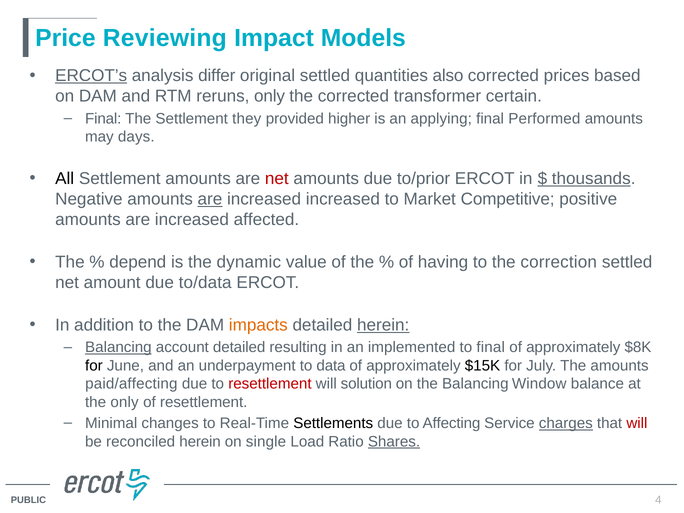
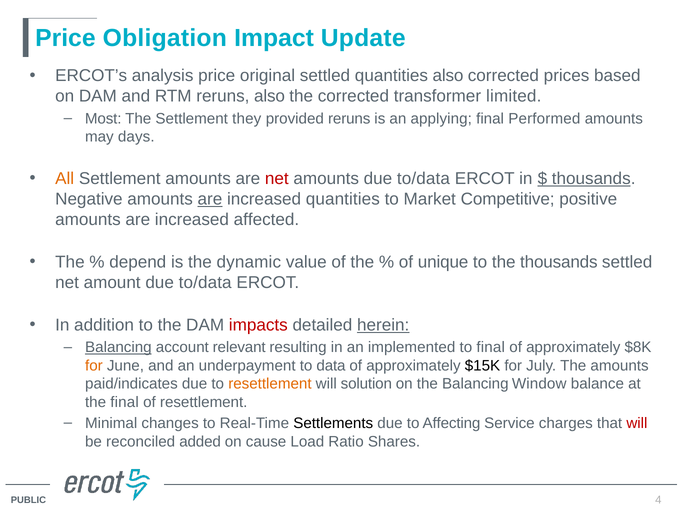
Reviewing: Reviewing -> Obligation
Models: Models -> Update
ERCOT’s underline: present -> none
analysis differ: differ -> price
reruns only: only -> also
certain: certain -> limited
Final at (103, 119): Final -> Most
provided higher: higher -> reruns
All colour: black -> orange
amounts due to/prior: to/prior -> to/data
increased increased: increased -> quantities
having: having -> unique
the correction: correction -> thousands
impacts colour: orange -> red
account detailed: detailed -> relevant
for at (94, 366) colour: black -> orange
paid/affecting: paid/affecting -> paid/indicates
resettlement at (270, 384) colour: red -> orange
the only: only -> final
charges underline: present -> none
reconciled herein: herein -> added
single: single -> cause
Shares underline: present -> none
